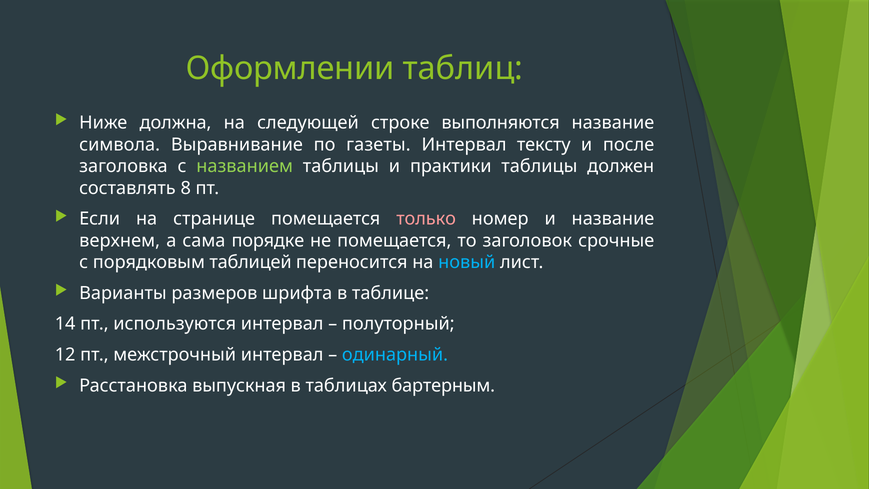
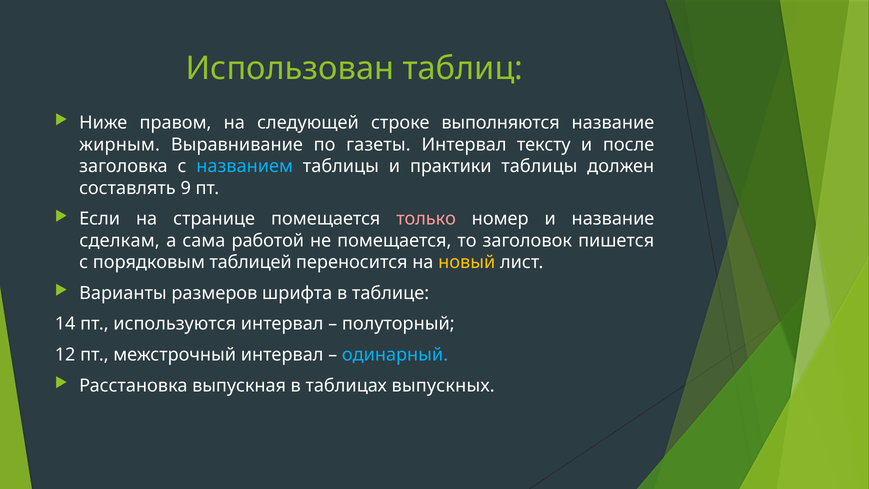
Оформлении: Оформлении -> Использован
должна: должна -> правом
символа: символа -> жирным
названием colour: light green -> light blue
8: 8 -> 9
верхнем: верхнем -> сделкам
порядке: порядке -> работой
срочные: срочные -> пишется
новый colour: light blue -> yellow
бартерным: бартерным -> выпускных
